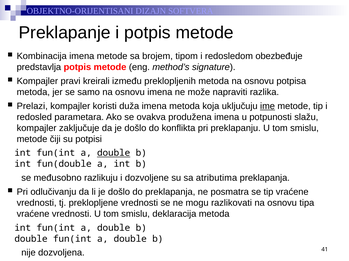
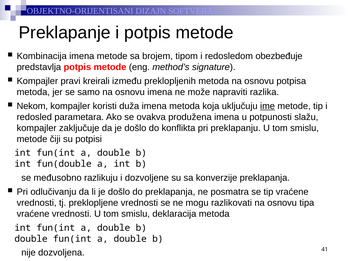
Prelazi: Prelazi -> Nekom
double at (114, 153) underline: present -> none
atributima: atributima -> konverzije
